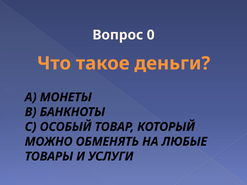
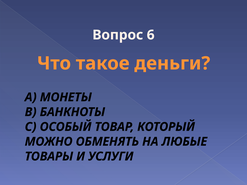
0: 0 -> 6
